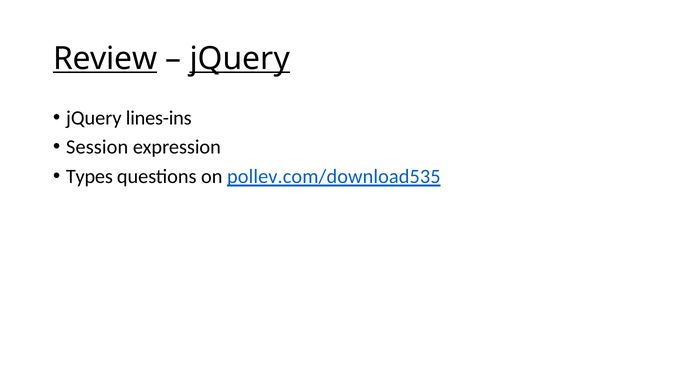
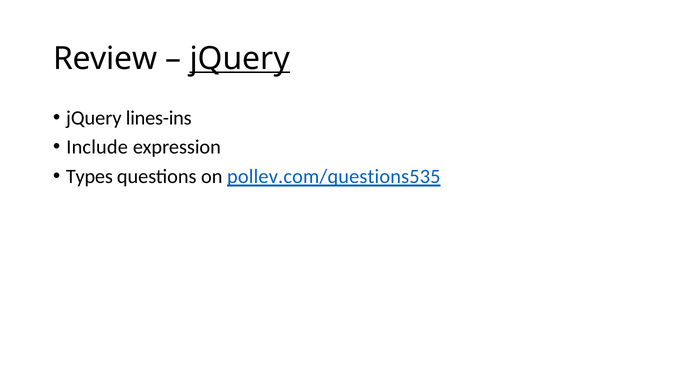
Review underline: present -> none
Session: Session -> Include
pollev.com/download535: pollev.com/download535 -> pollev.com/questions535
